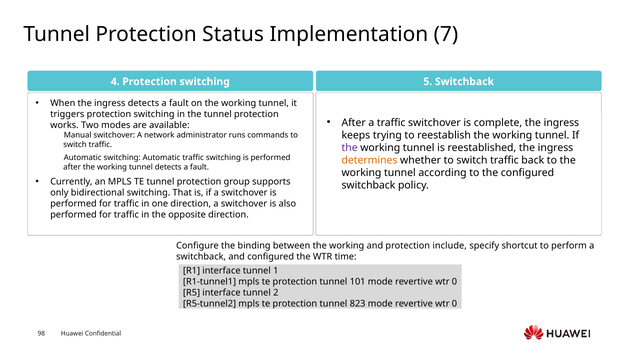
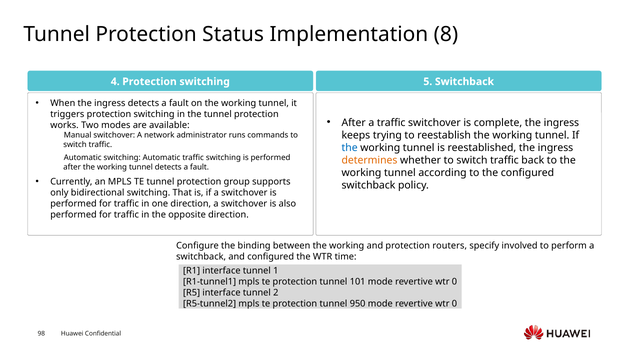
7: 7 -> 8
the at (350, 148) colour: purple -> blue
include: include -> routers
shortcut: shortcut -> involved
823: 823 -> 950
